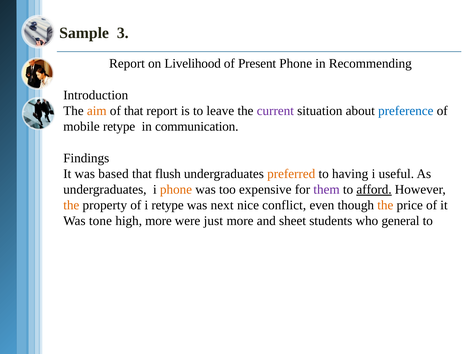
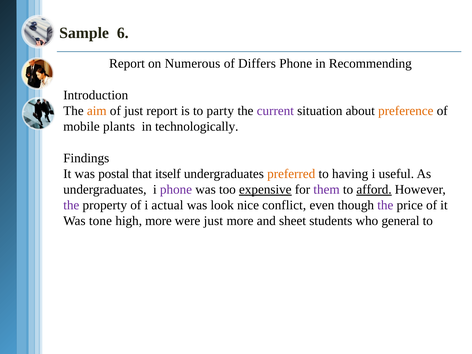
3: 3 -> 6
Livelihood: Livelihood -> Numerous
Present: Present -> Differs
of that: that -> just
leave: leave -> party
preference colour: blue -> orange
mobile retype: retype -> plants
communication: communication -> technologically
based: based -> postal
flush: flush -> itself
phone at (176, 190) colour: orange -> purple
expensive underline: none -> present
the at (71, 205) colour: orange -> purple
i retype: retype -> actual
next: next -> look
the at (385, 205) colour: orange -> purple
